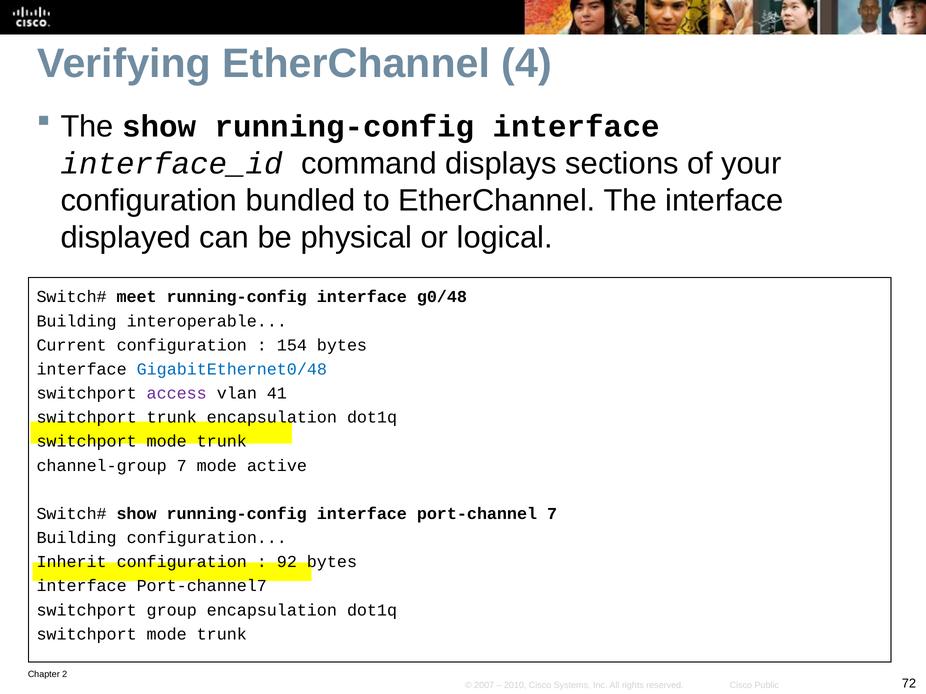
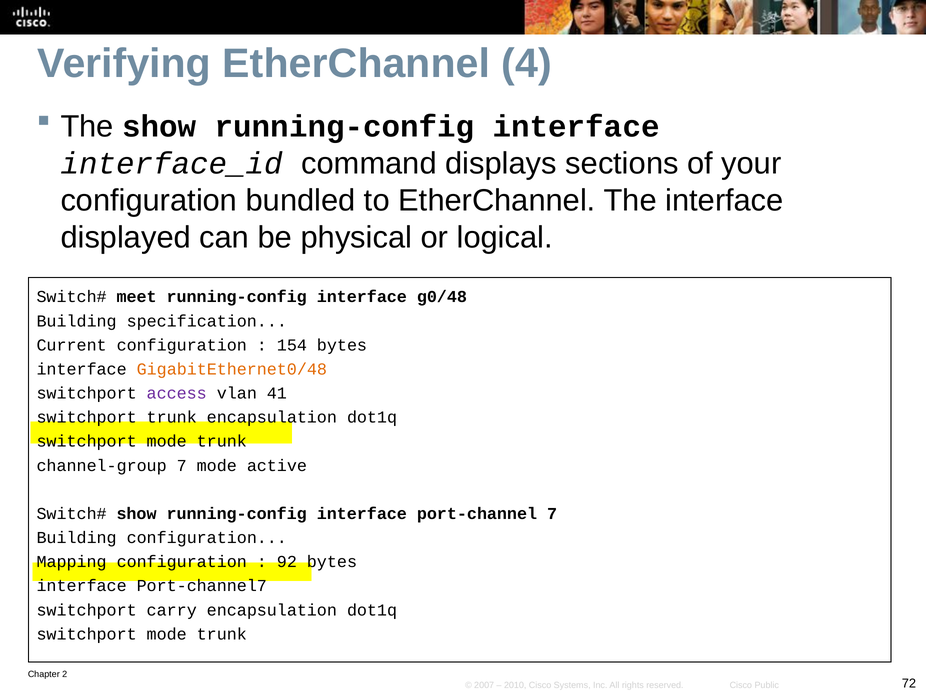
interoperable: interoperable -> specification
GigabitEthernet0/48 colour: blue -> orange
Inherit: Inherit -> Mapping
group: group -> carry
